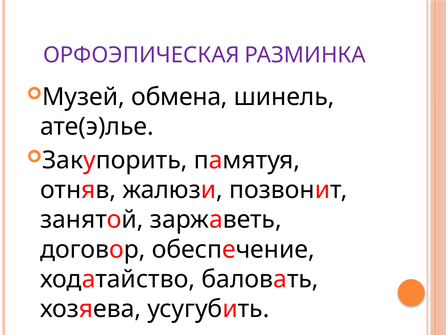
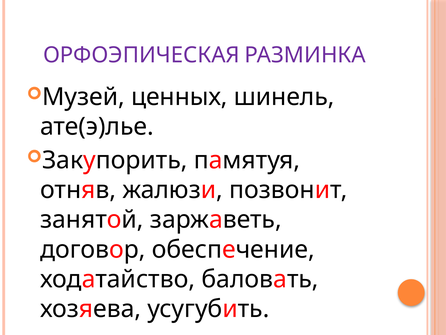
обмена: обмена -> ценных
